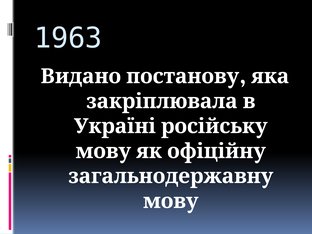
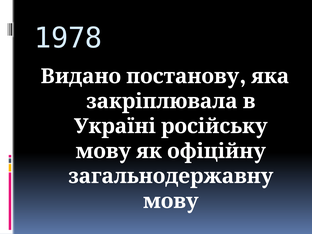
1963: 1963 -> 1978
